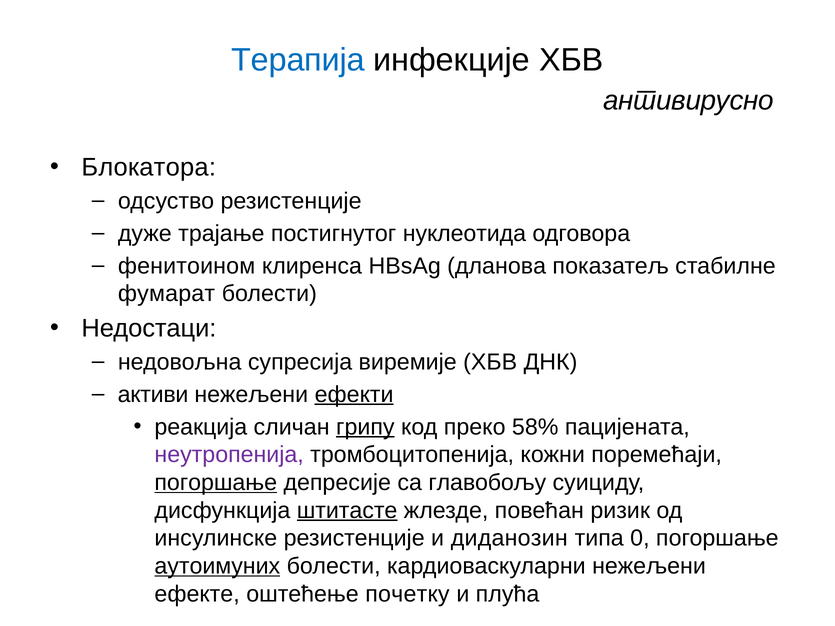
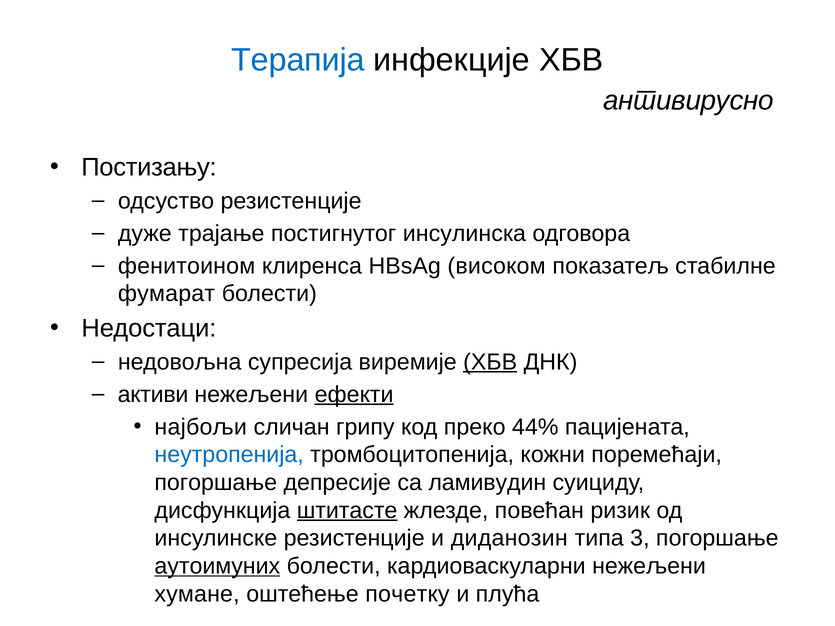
Блокатора: Блокатора -> Постизању
нуклеотида: нуклеотида -> инсулинска
дланова: дланова -> високом
ХБВ at (490, 362) underline: none -> present
реакција: реакција -> најбољи
грипу underline: present -> none
58%: 58% -> 44%
неутропенија colour: purple -> blue
погоршање at (216, 483) underline: present -> none
главобољу: главобољу -> ламивудин
0: 0 -> 3
ефекте: ефекте -> хумане
